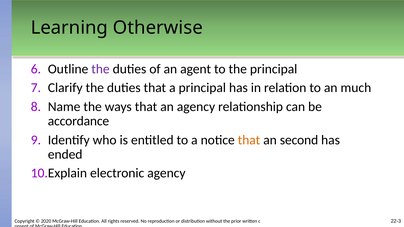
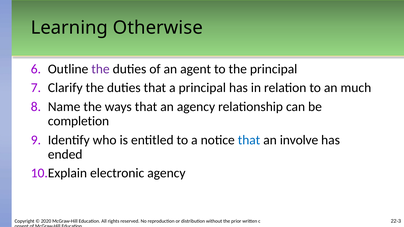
accordance: accordance -> completion
that at (249, 140) colour: orange -> blue
second: second -> involve
